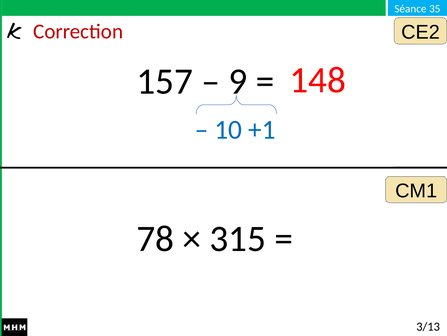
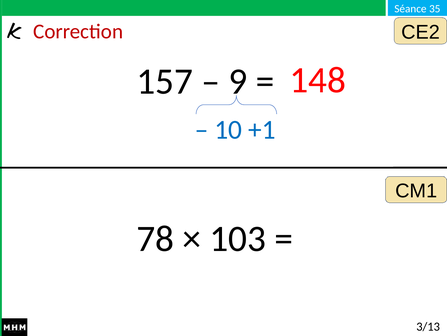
315: 315 -> 103
